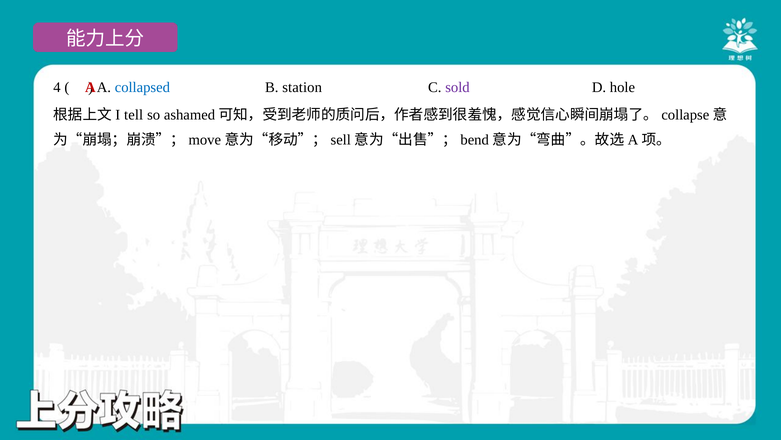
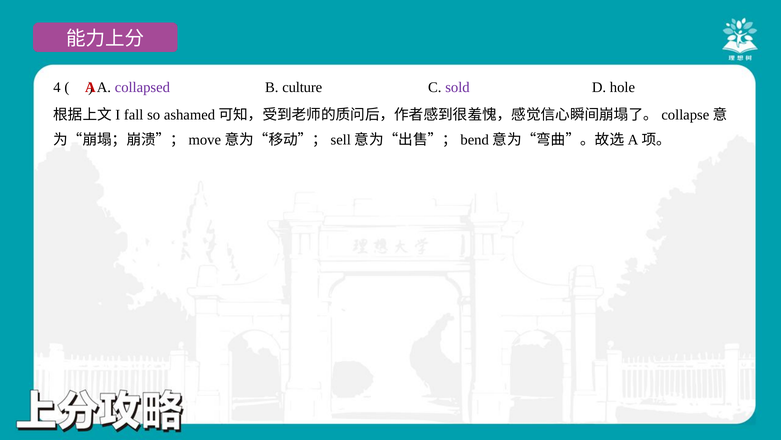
collapsed colour: blue -> purple
station: station -> culture
tell: tell -> fall
